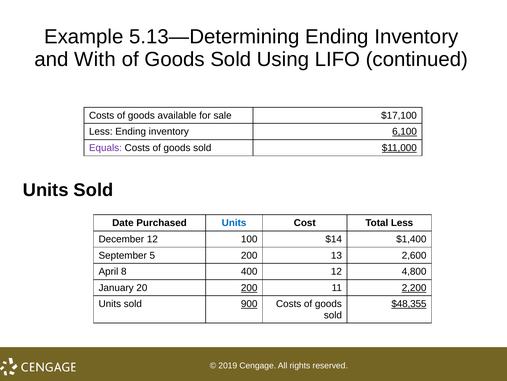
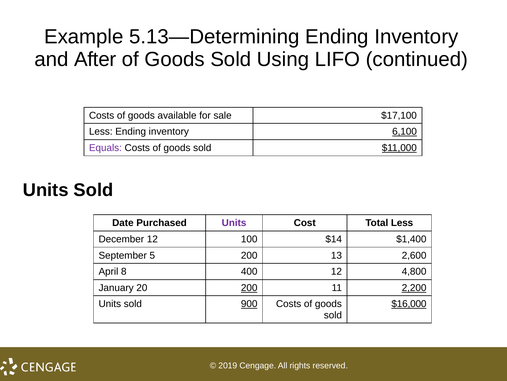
With: With -> After
Units at (234, 223) colour: blue -> purple
$48,355: $48,355 -> $16,000
